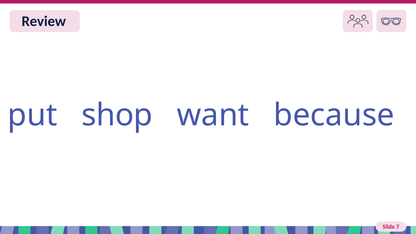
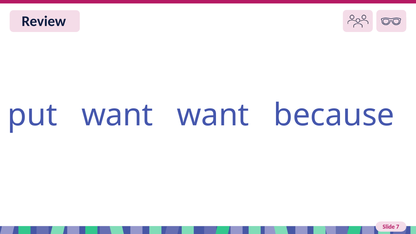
put shop: shop -> want
